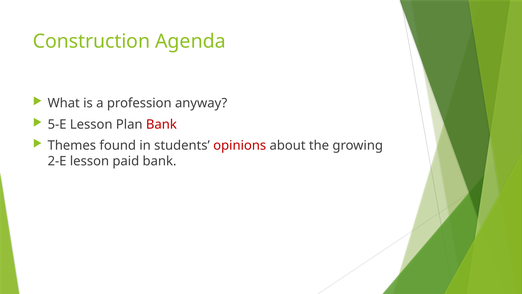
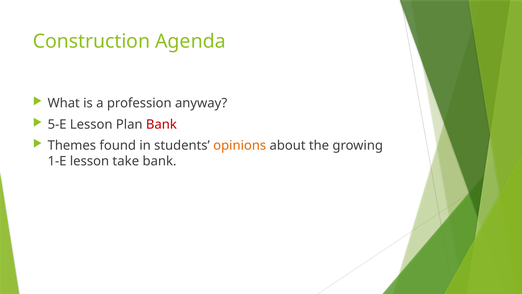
opinions colour: red -> orange
2-E: 2-E -> 1-E
paid: paid -> take
